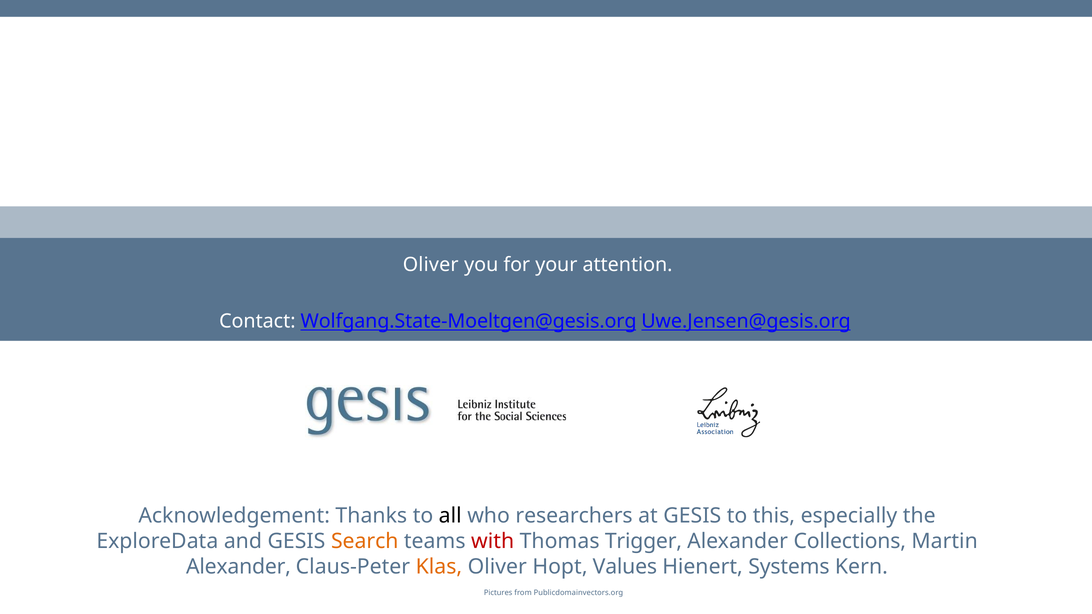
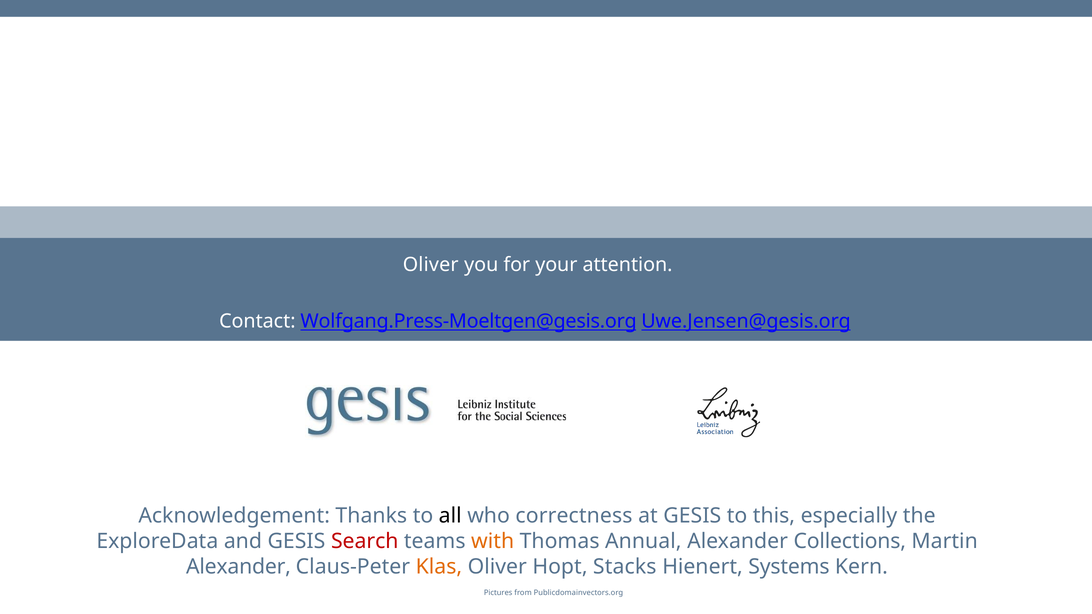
Wolfgang.State-Moeltgen@gesis.org: Wolfgang.State-Moeltgen@gesis.org -> Wolfgang.Press-Moeltgen@gesis.org
researchers: researchers -> correctness
Search colour: orange -> red
with colour: red -> orange
Trigger: Trigger -> Annual
Values: Values -> Stacks
